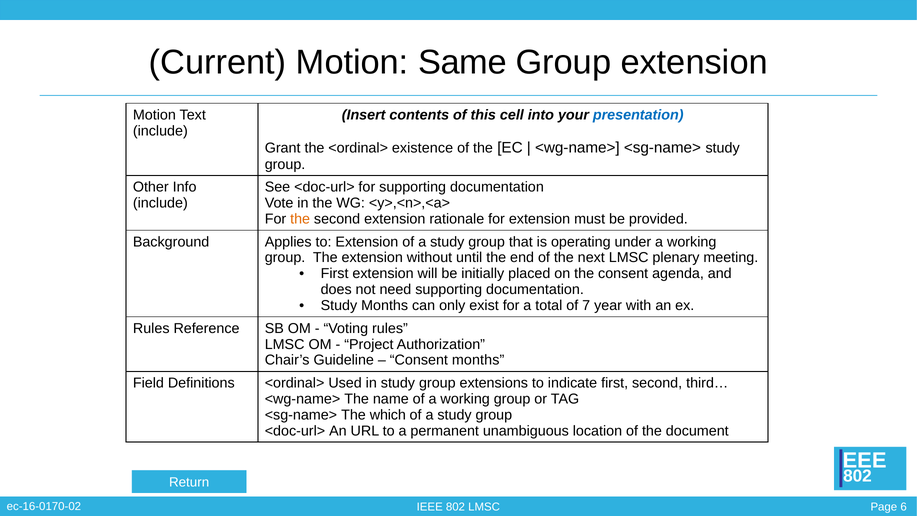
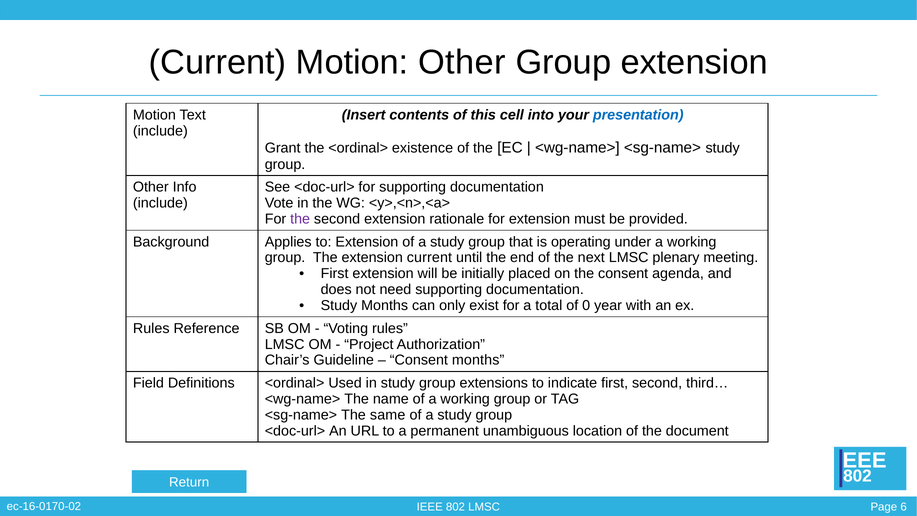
Motion Same: Same -> Other
the at (300, 219) colour: orange -> purple
extension without: without -> current
7: 7 -> 0
which: which -> same
